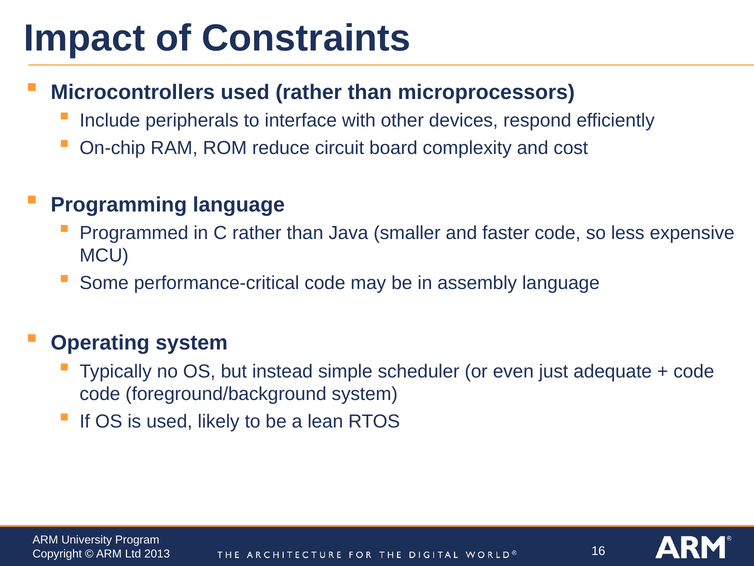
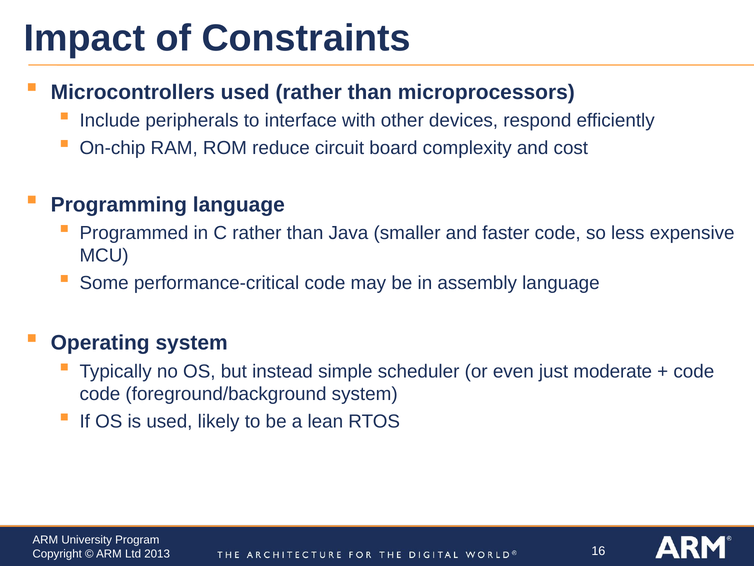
adequate: adequate -> moderate
